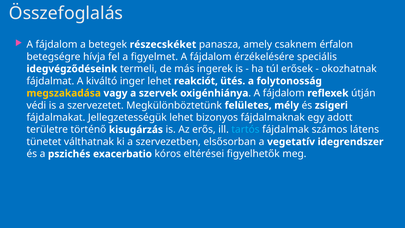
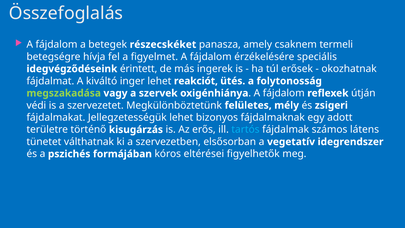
érfalon: érfalon -> termeli
termeli: termeli -> érintett
megszakadása colour: yellow -> light green
exacerbatio: exacerbatio -> formájában
